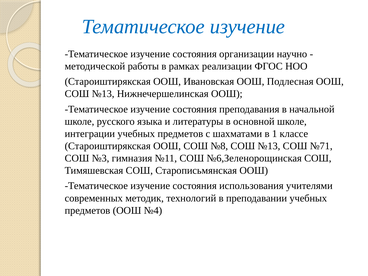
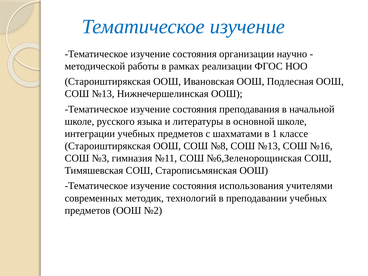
№71: №71 -> №16
№4: №4 -> №2
